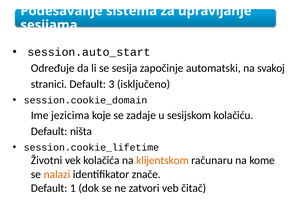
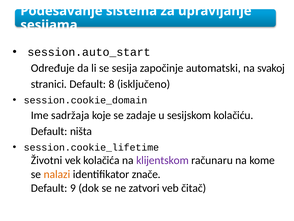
3: 3 -> 8
jezicima: jezicima -> sadržaja
klijentskom colour: orange -> purple
1: 1 -> 9
